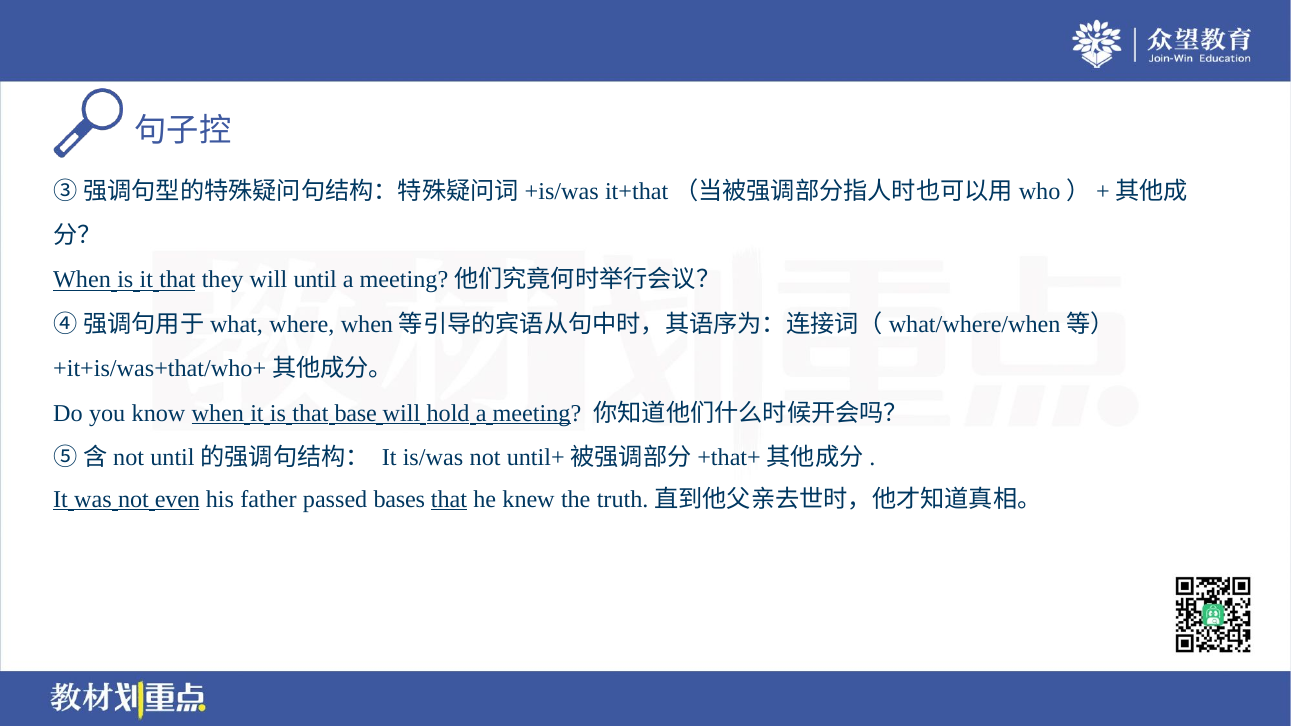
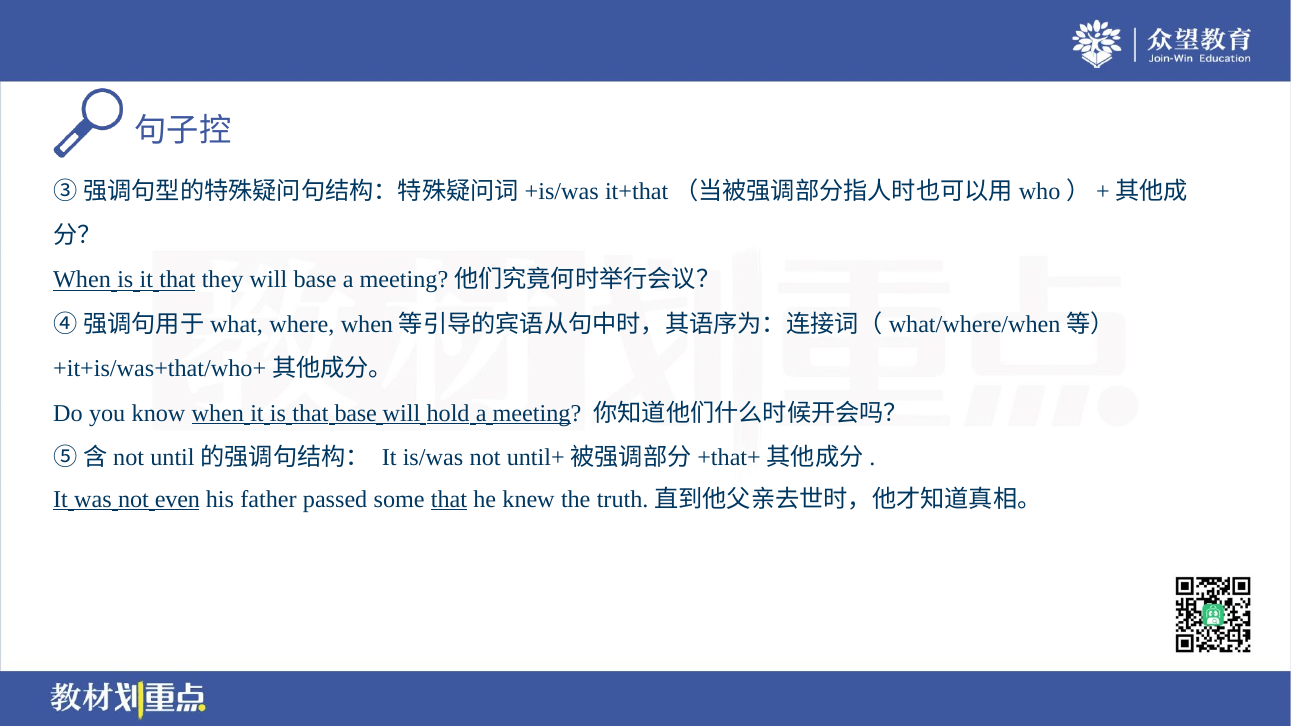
will until: until -> base
bases: bases -> some
